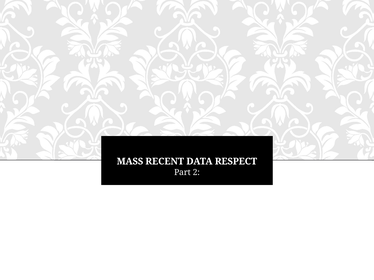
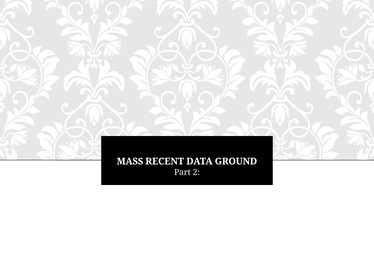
RESPECT: RESPECT -> GROUND
